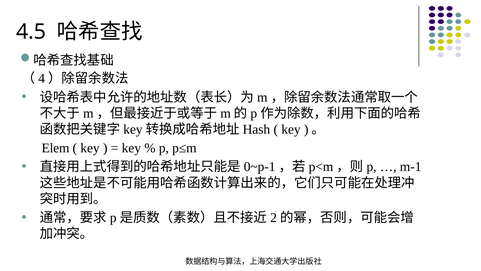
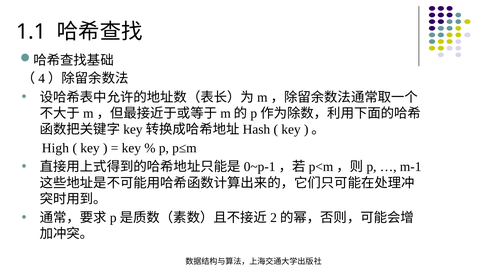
4.5: 4.5 -> 1.1
Elem: Elem -> High
